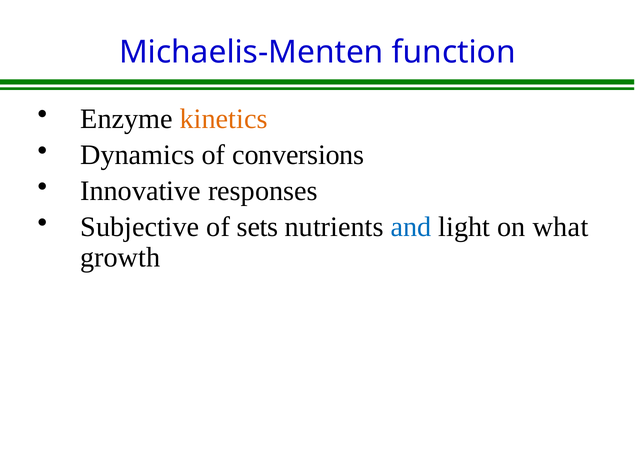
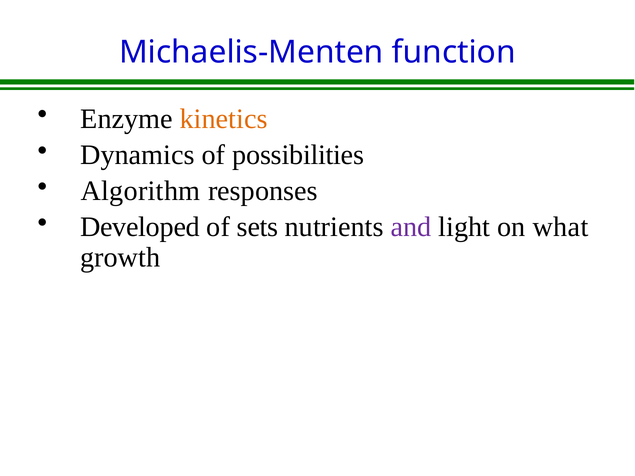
conversions: conversions -> possibilities
Innovative: Innovative -> Algorithm
Subjective: Subjective -> Developed
and colour: blue -> purple
